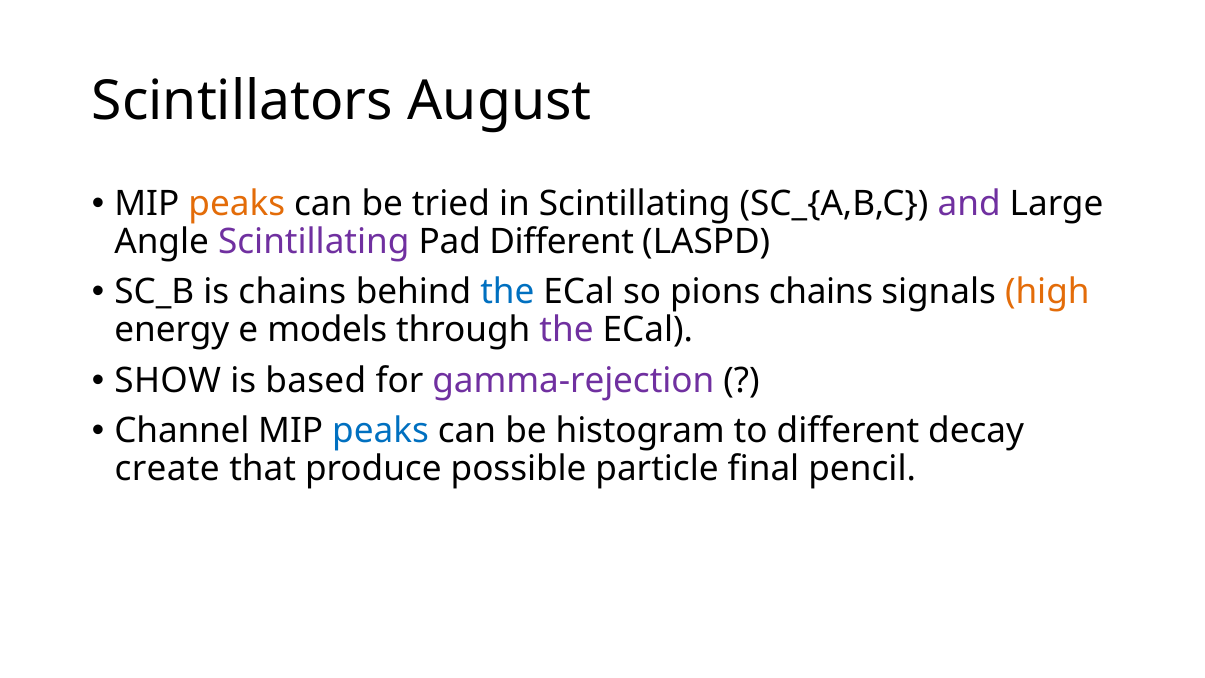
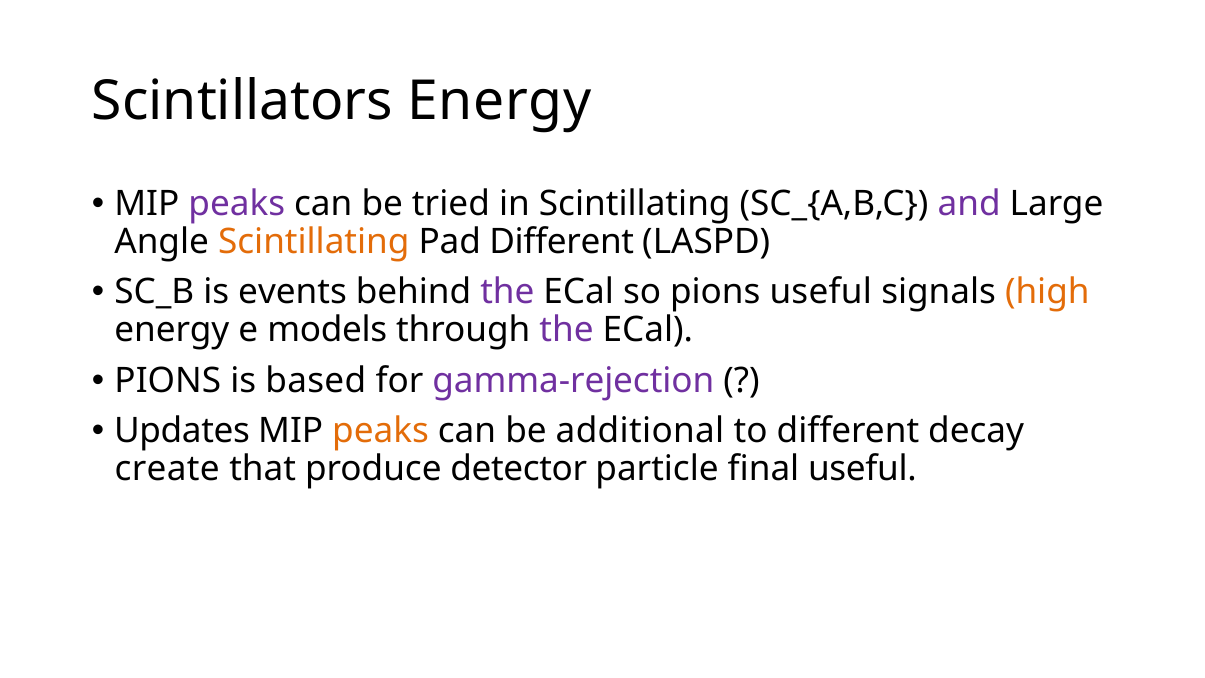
Scintillators August: August -> Energy
peaks at (237, 204) colour: orange -> purple
Scintillating at (314, 242) colour: purple -> orange
is chains: chains -> events
the at (507, 292) colour: blue -> purple
pions chains: chains -> useful
SHOW at (168, 381): SHOW -> PIONS
Channel: Channel -> Updates
peaks at (381, 431) colour: blue -> orange
histogram: histogram -> additional
possible: possible -> detector
final pencil: pencil -> useful
